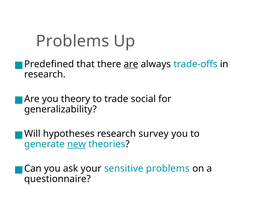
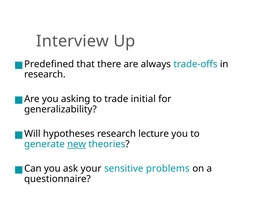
Problems at (73, 41): Problems -> Interview
are at (131, 64) underline: present -> none
theory: theory -> asking
social: social -> initial
survey: survey -> lecture
